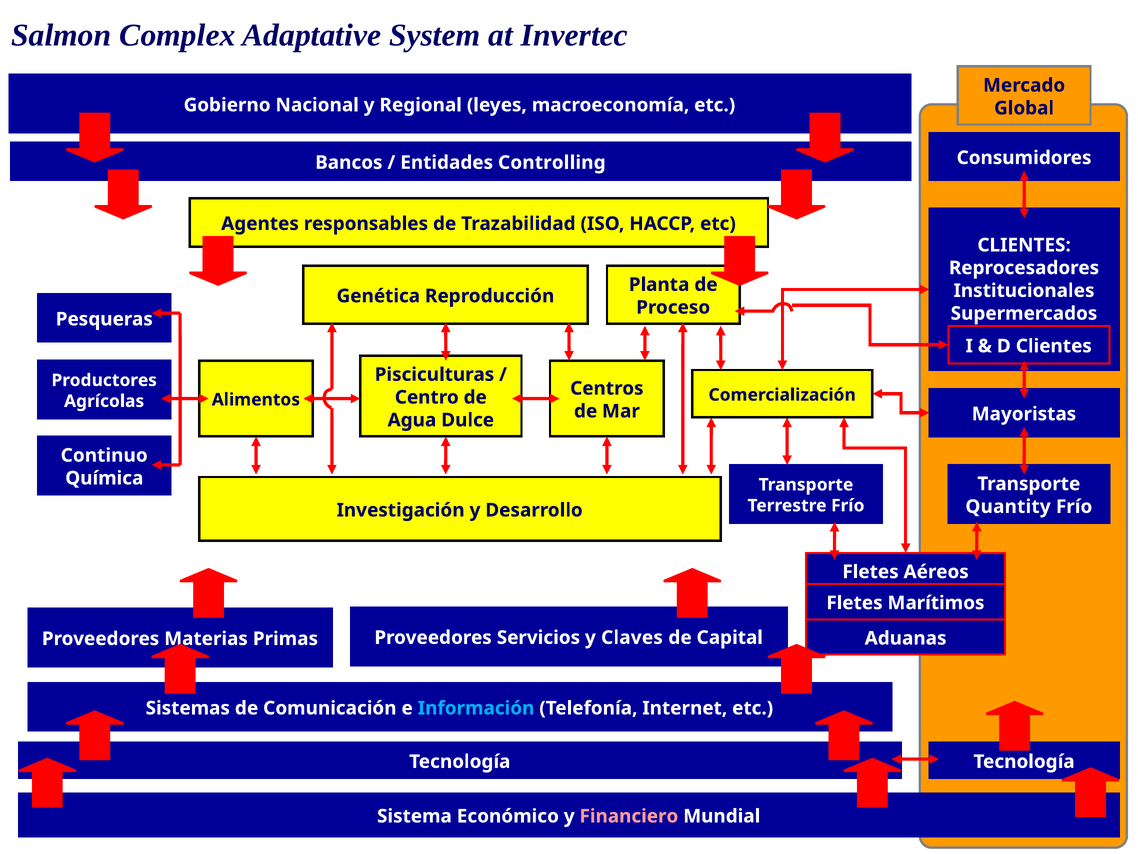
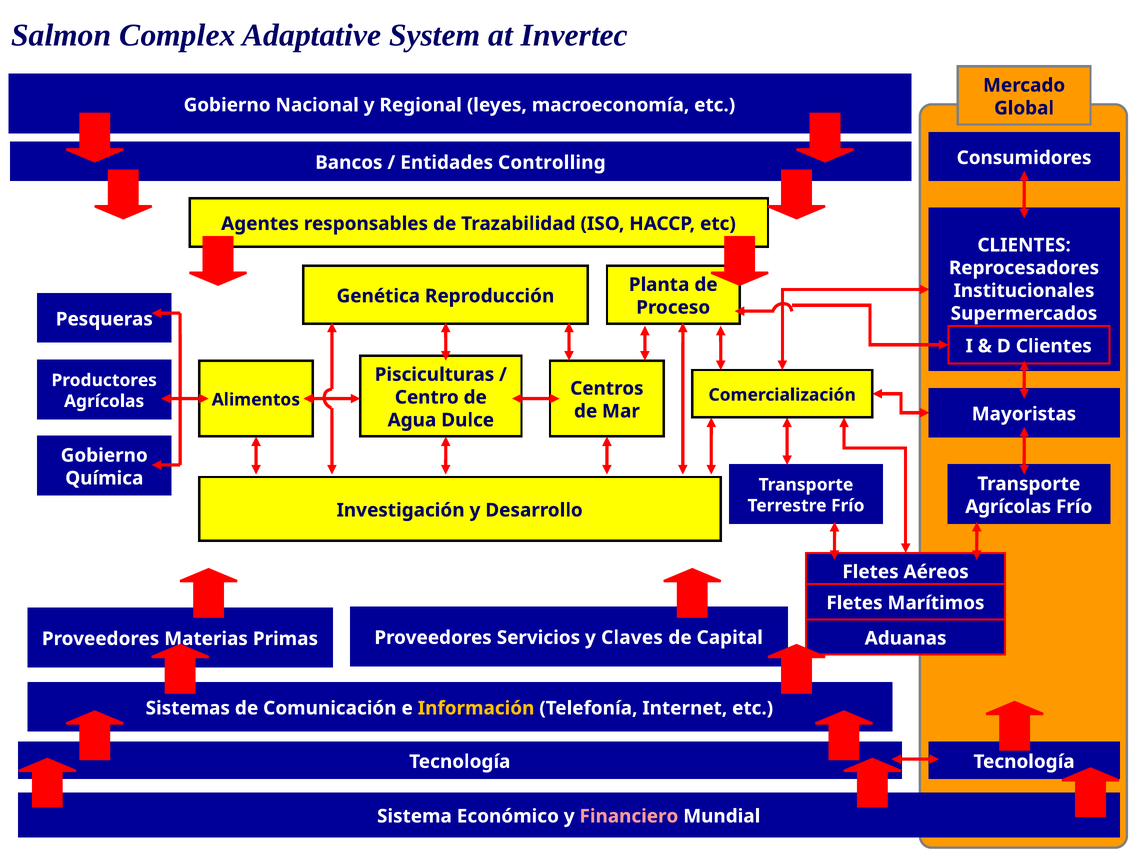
Continuo at (104, 455): Continuo -> Gobierno
Quantity at (1008, 506): Quantity -> Agrícolas
Información colour: light blue -> yellow
